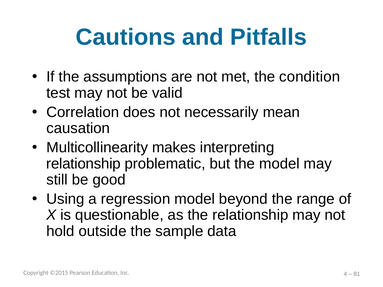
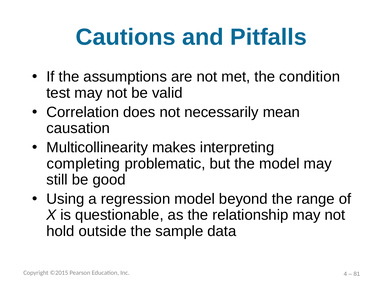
relationship at (83, 164): relationship -> completing
